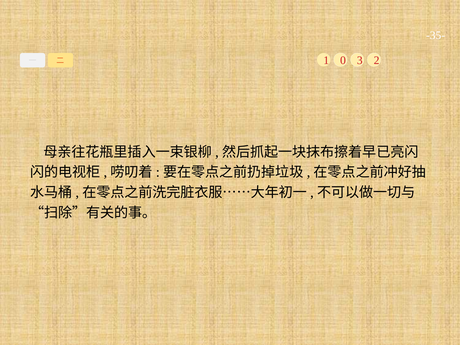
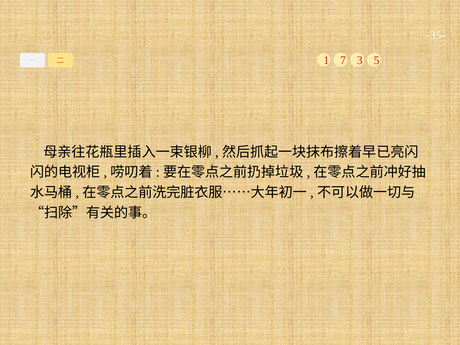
0: 0 -> 7
2: 2 -> 5
